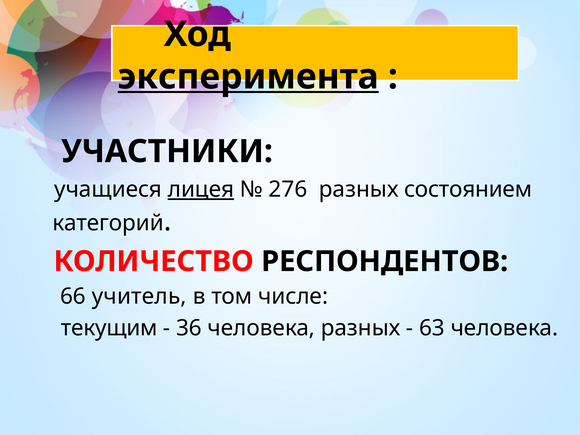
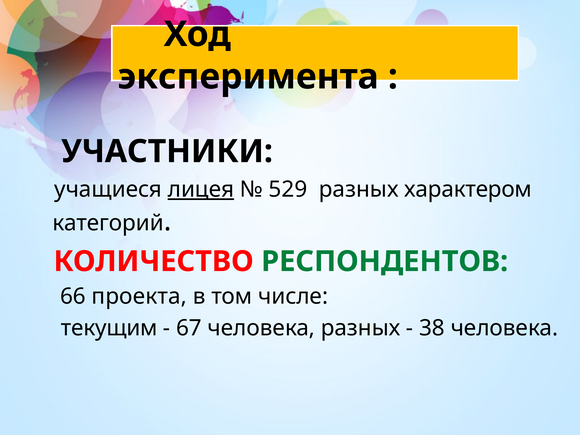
эксперимента underline: present -> none
276: 276 -> 529
состоянием: состоянием -> характером
РЕСПОНДЕНТОВ colour: black -> green
учитель: учитель -> проекта
36: 36 -> 67
63: 63 -> 38
